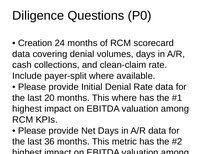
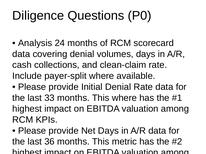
Creation: Creation -> Analysis
20: 20 -> 33
